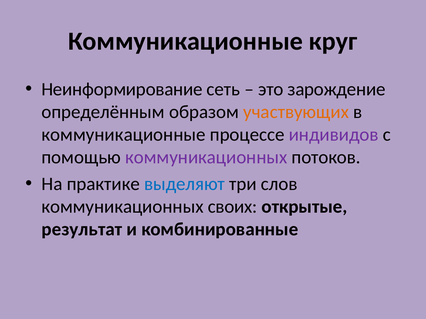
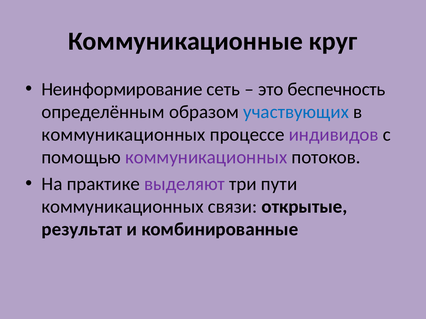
зарождение: зарождение -> беспечность
участвующих colour: orange -> blue
коммуникационные at (124, 135): коммуникационные -> коммуникационных
выделяют colour: blue -> purple
слов: слов -> пути
своих: своих -> связи
